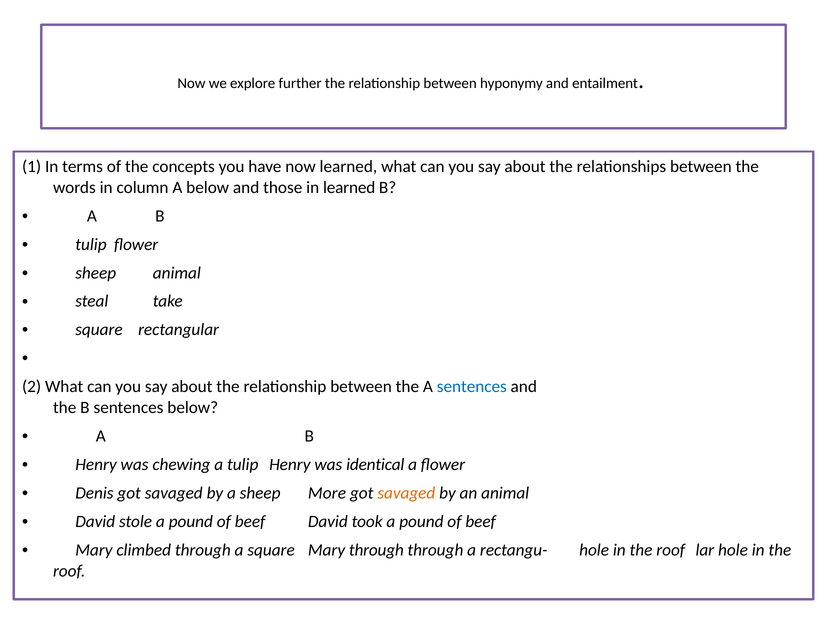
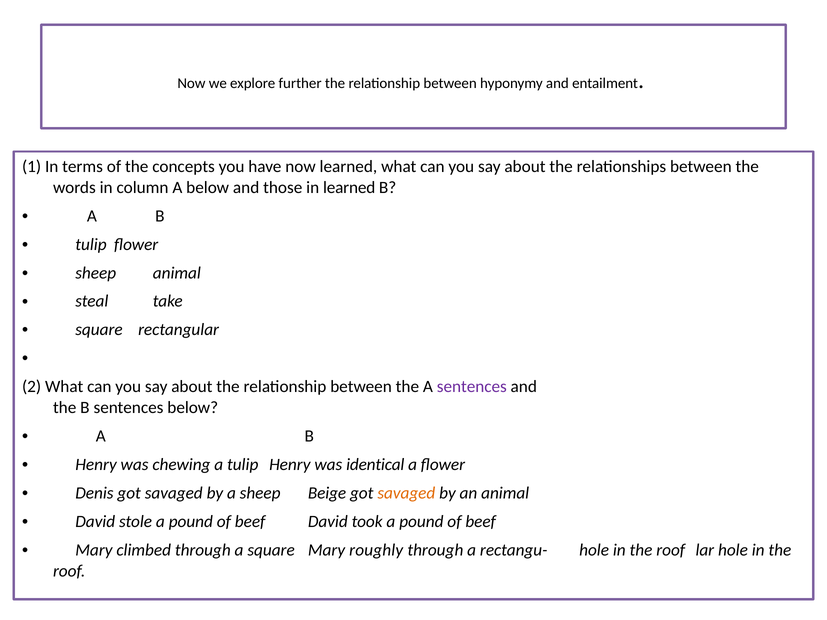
sentences at (472, 387) colour: blue -> purple
More: More -> Beige
Mary through: through -> roughly
